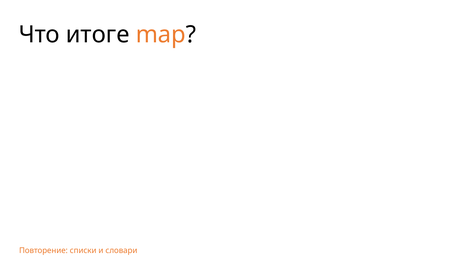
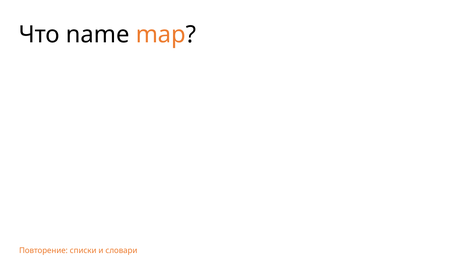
итоге: итоге -> name
